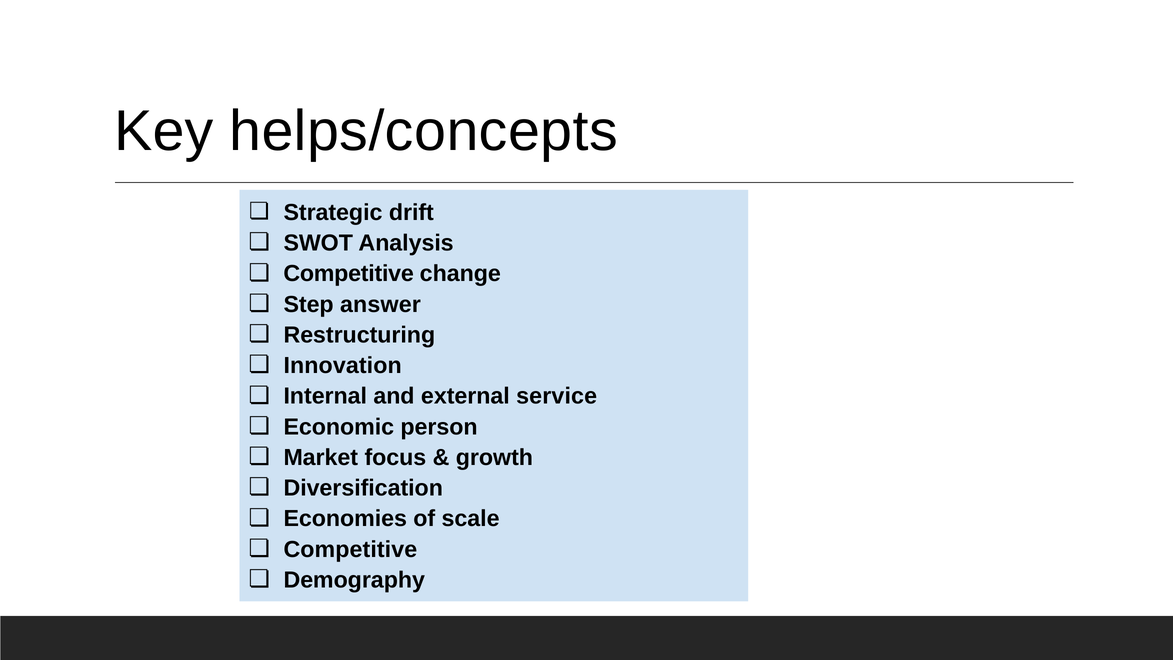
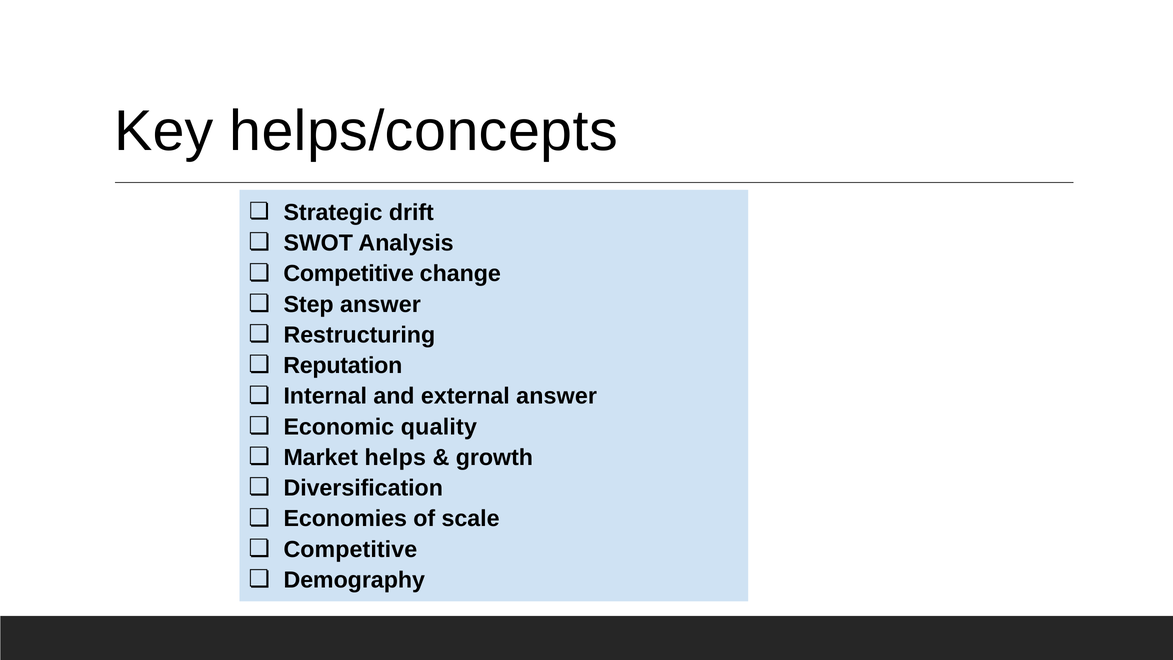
Innovation: Innovation -> Reputation
external service: service -> answer
person: person -> quality
focus: focus -> helps
